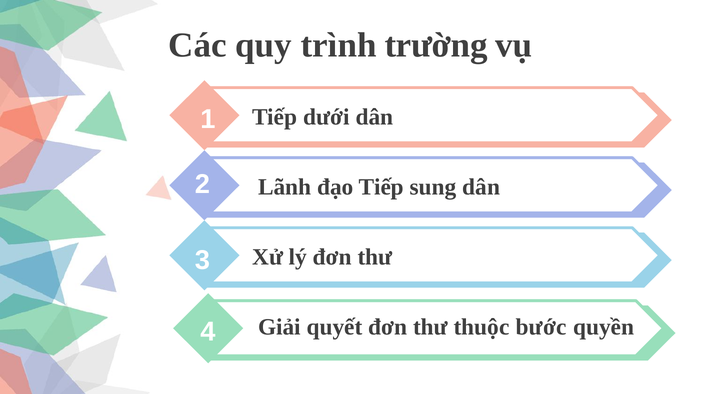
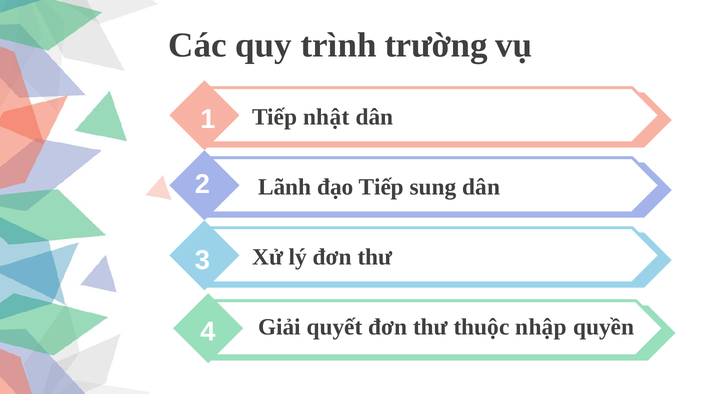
dưới: dưới -> nhật
bước: bước -> nhập
